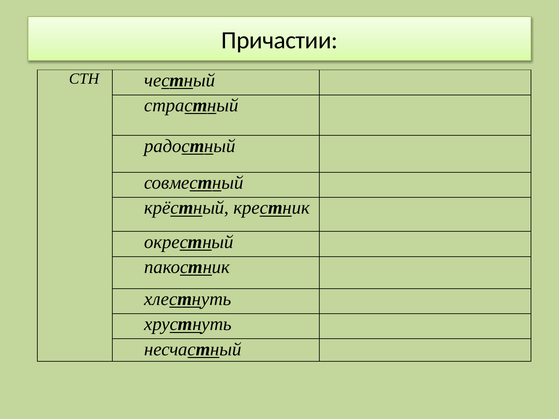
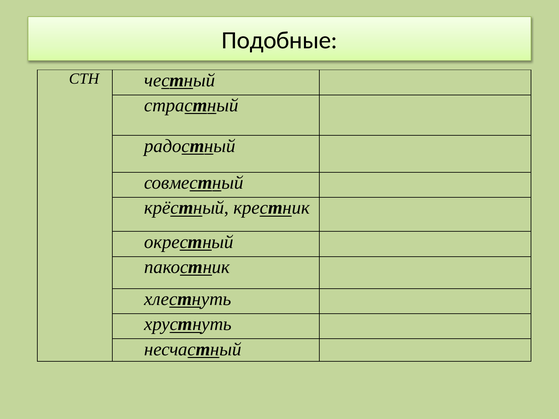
Причастии: Причастии -> Подобные
